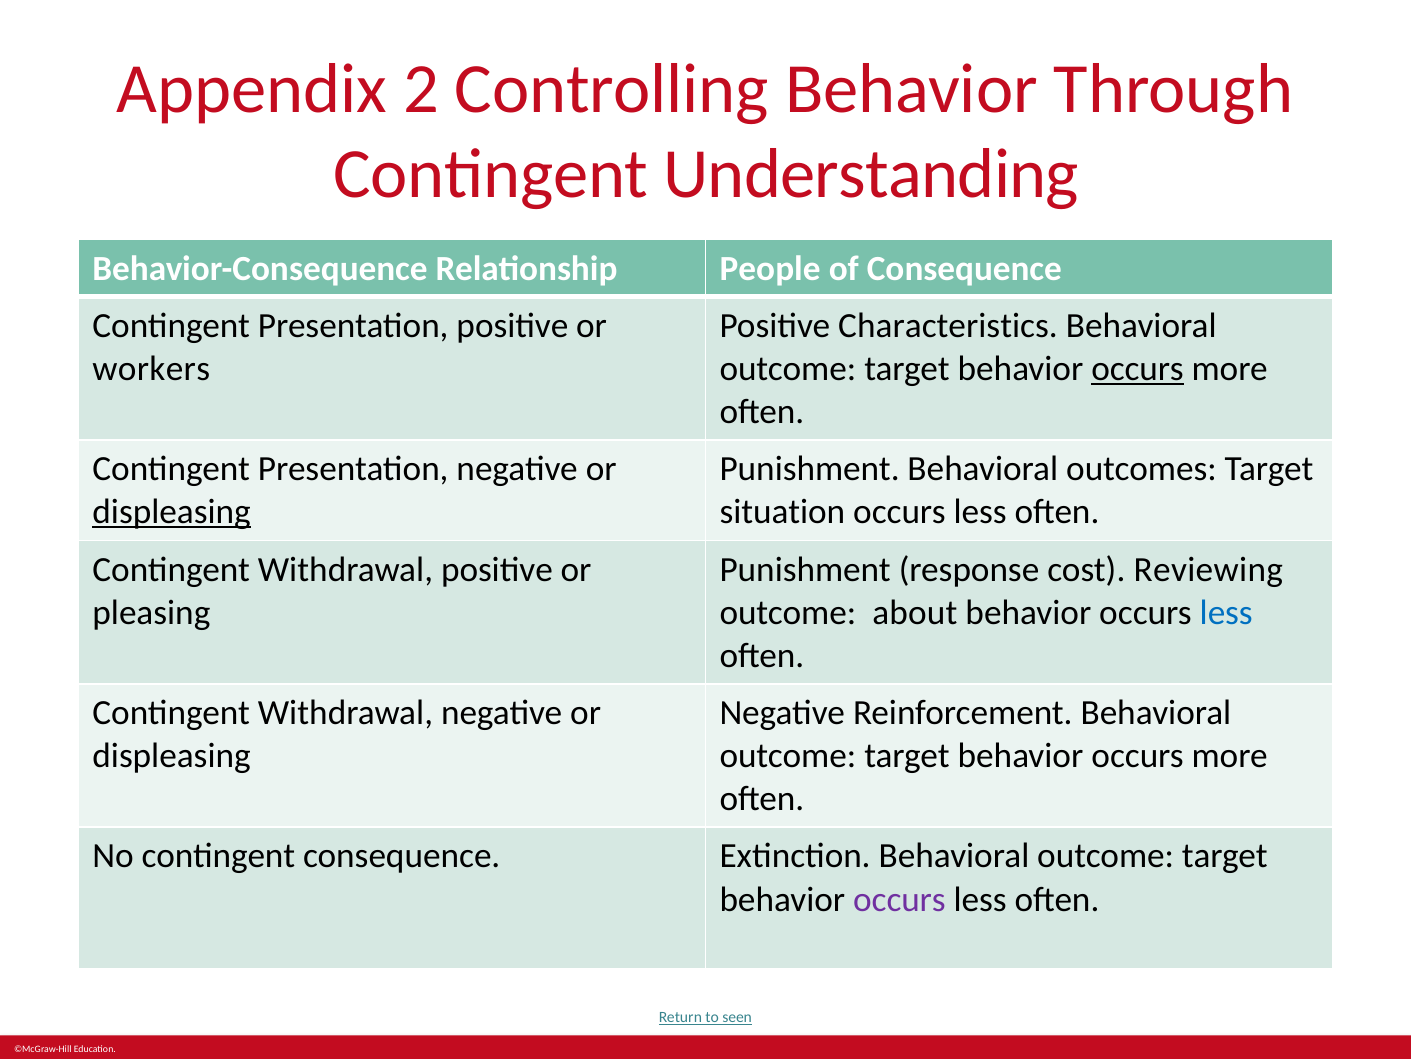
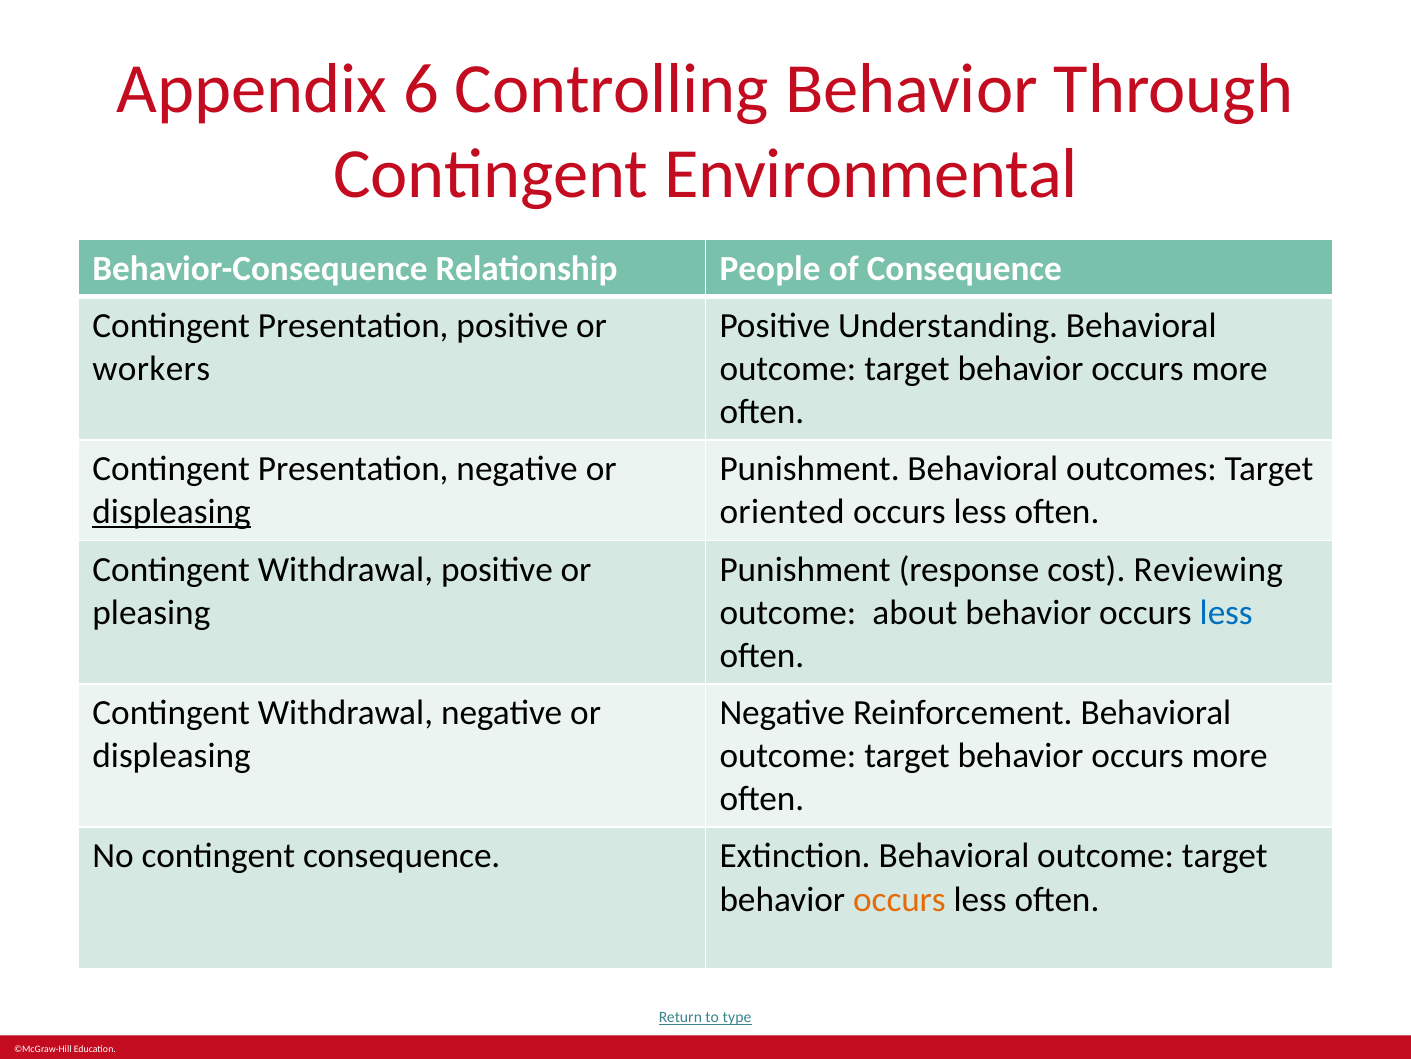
2: 2 -> 6
Understanding: Understanding -> Environmental
Characteristics: Characteristics -> Understanding
occurs at (1138, 368) underline: present -> none
situation: situation -> oriented
occurs at (899, 899) colour: purple -> orange
seen: seen -> type
